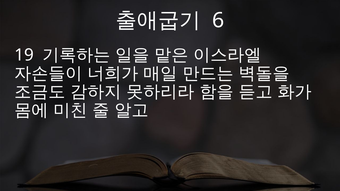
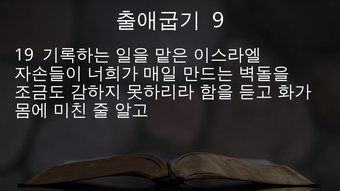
6: 6 -> 9
